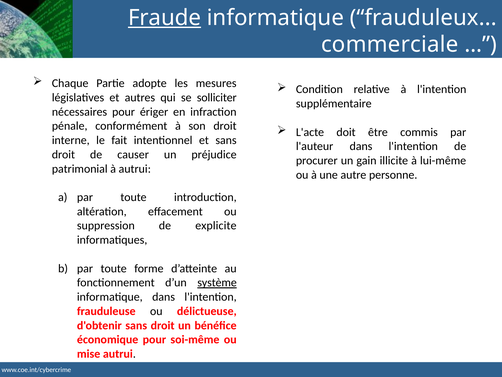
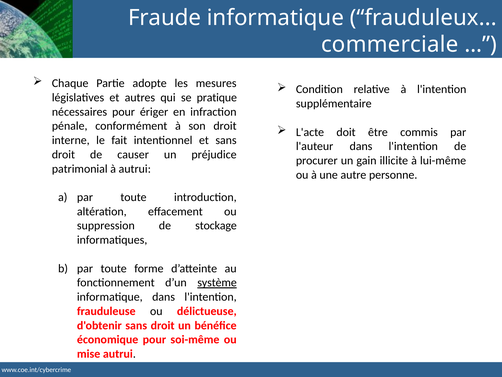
Fraude underline: present -> none
solliciter: solliciter -> pratique
explicite: explicite -> stockage
